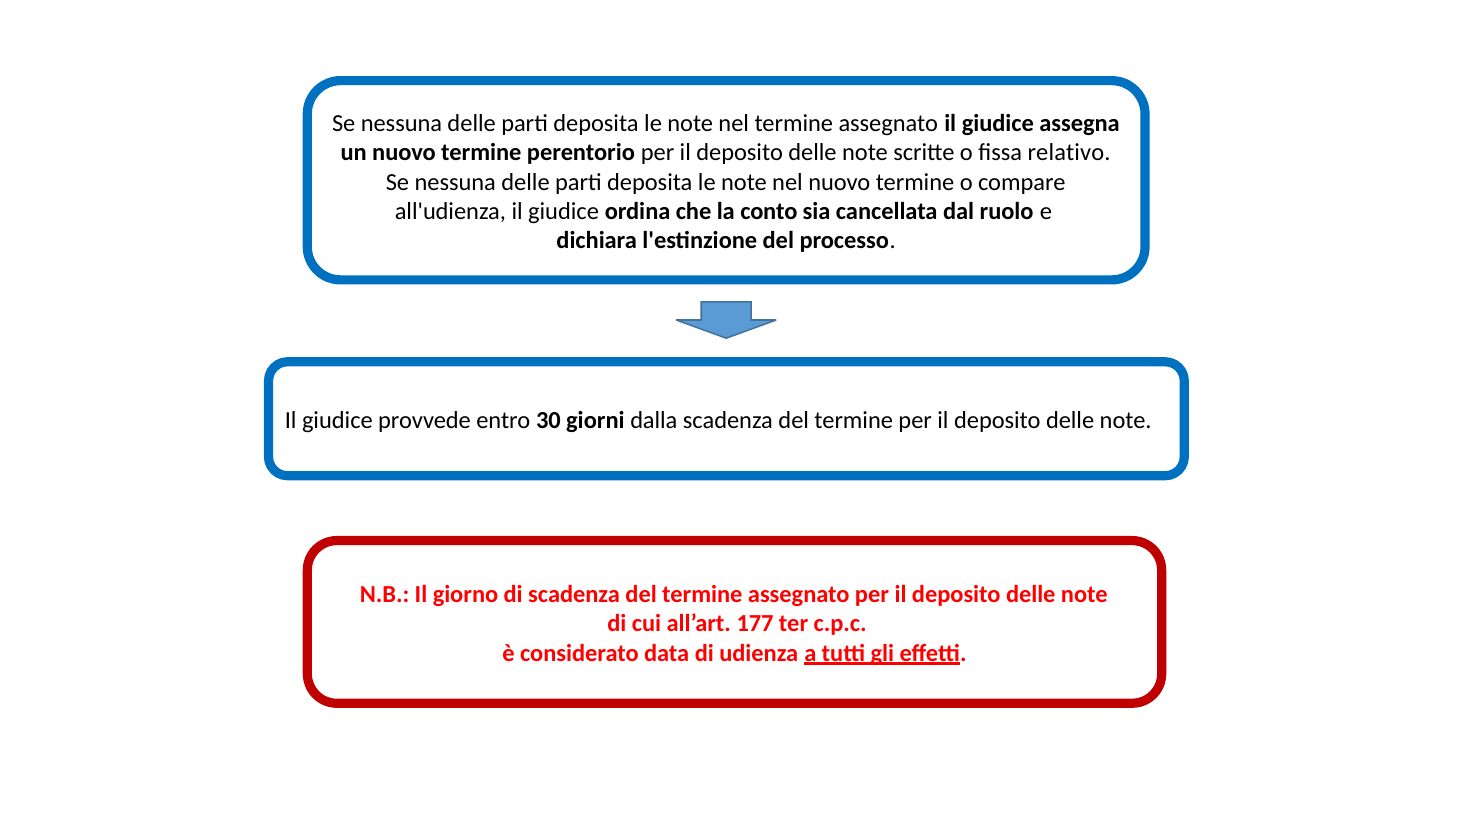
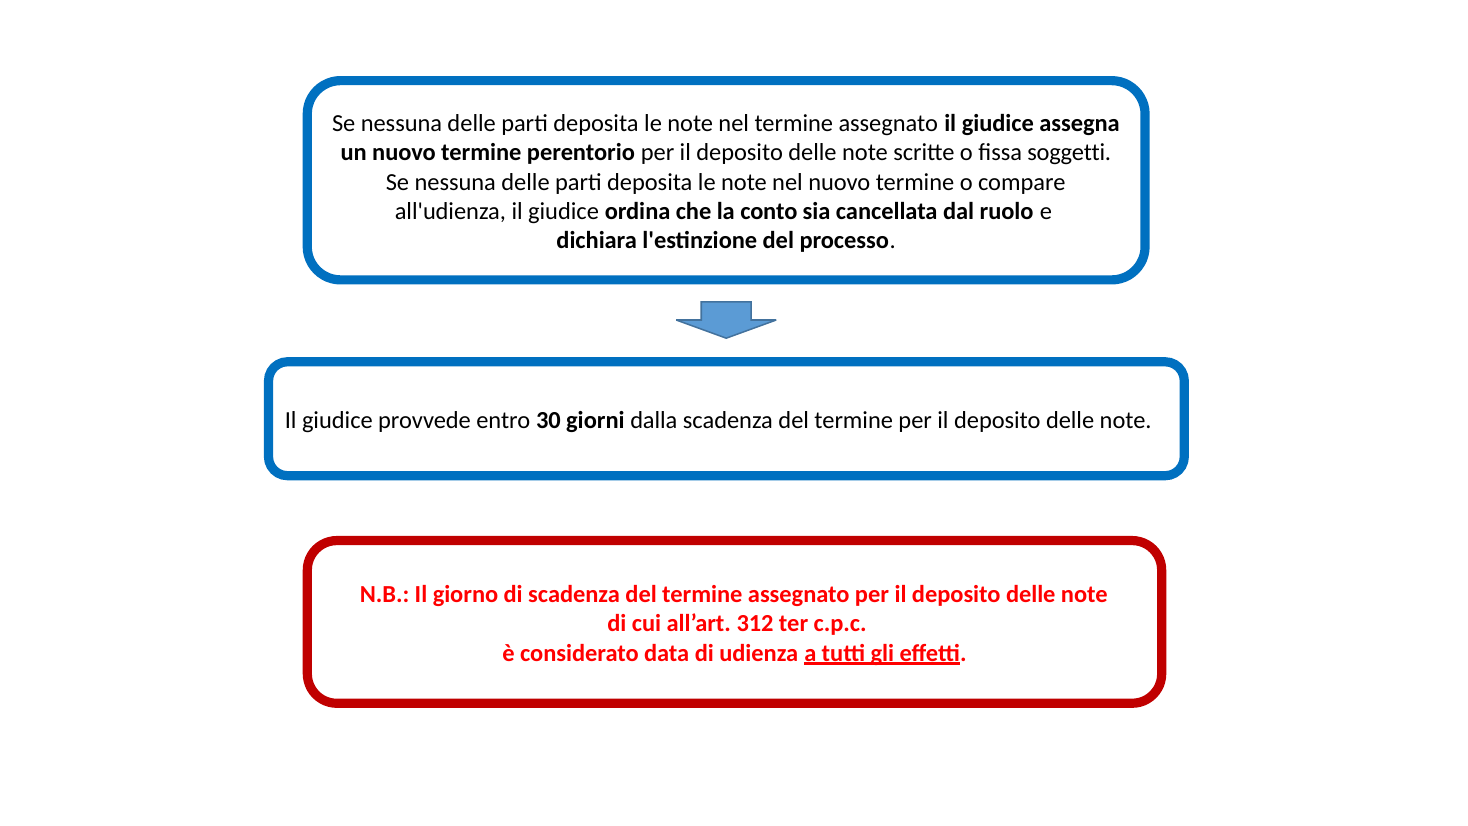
relativo: relativo -> soggetti
177: 177 -> 312
